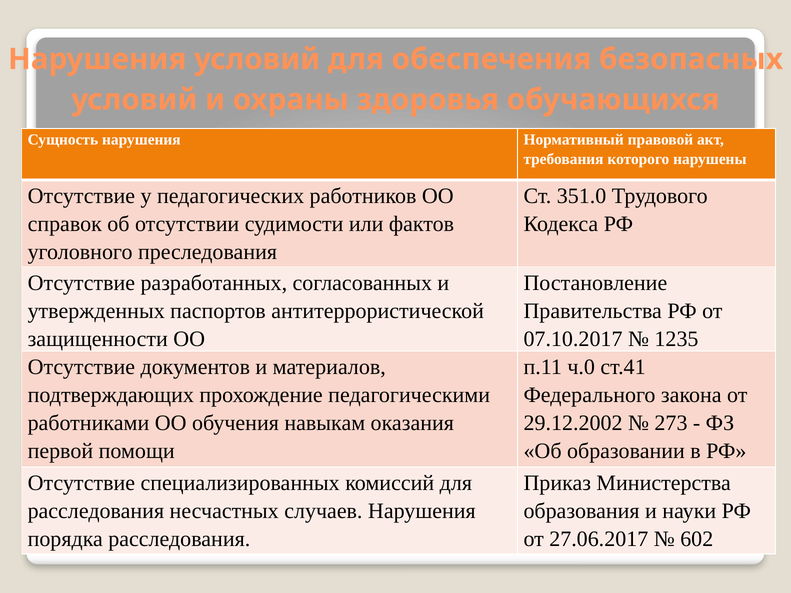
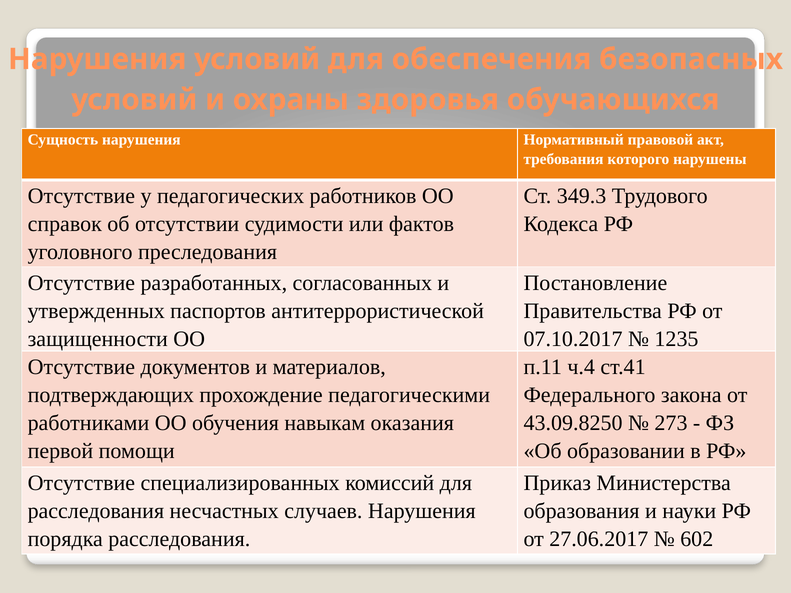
351.0: 351.0 -> 349.3
ч.0: ч.0 -> ч.4
29.12.2002: 29.12.2002 -> 43.09.8250
